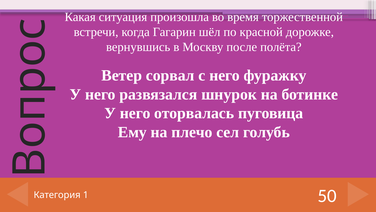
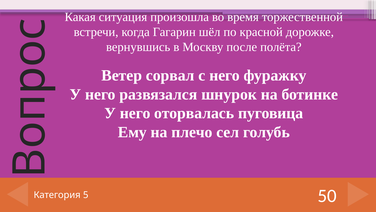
1: 1 -> 5
